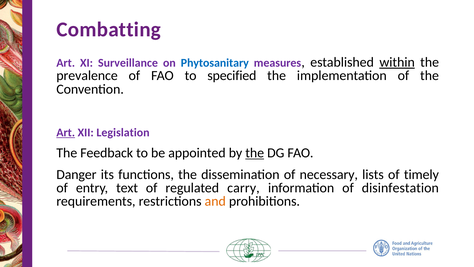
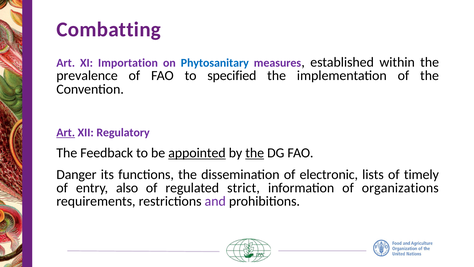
Surveillance: Surveillance -> Importation
within underline: present -> none
Legislation: Legislation -> Regulatory
appointed underline: none -> present
necessary: necessary -> electronic
text: text -> also
carry: carry -> strict
disinfestation: disinfestation -> organizations
and colour: orange -> purple
